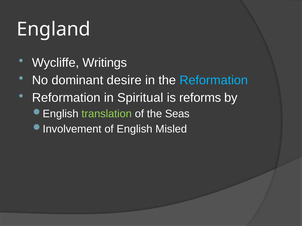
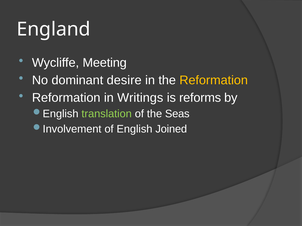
Writings: Writings -> Meeting
Reformation at (214, 80) colour: light blue -> yellow
Spiritual: Spiritual -> Writings
Misled: Misled -> Joined
